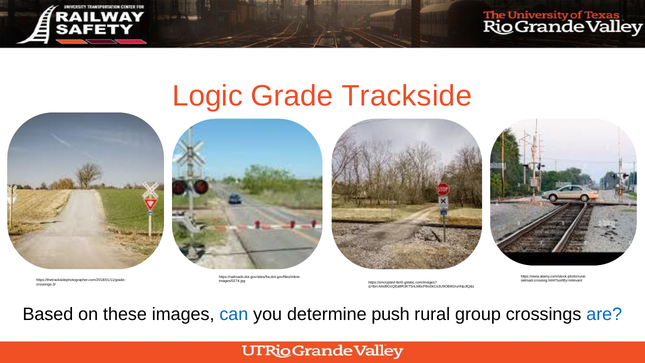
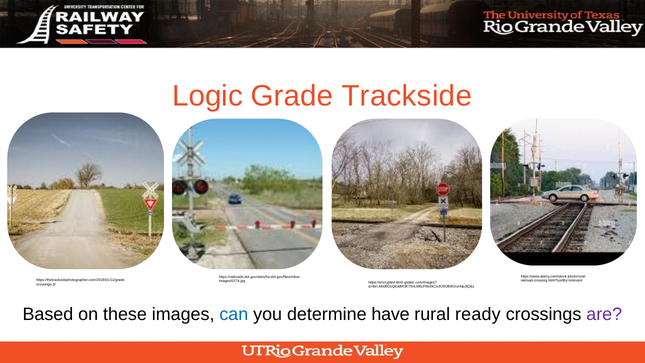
push: push -> have
group: group -> ready
are colour: blue -> purple
